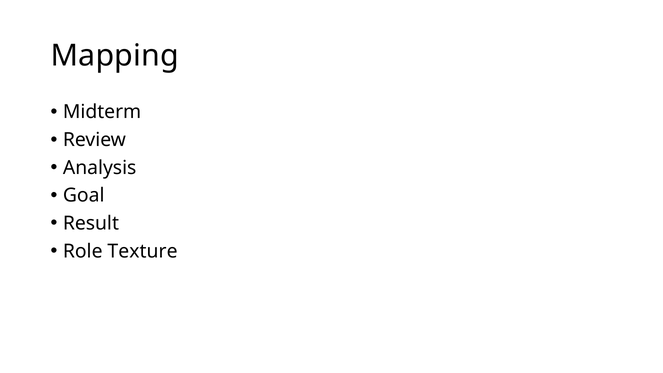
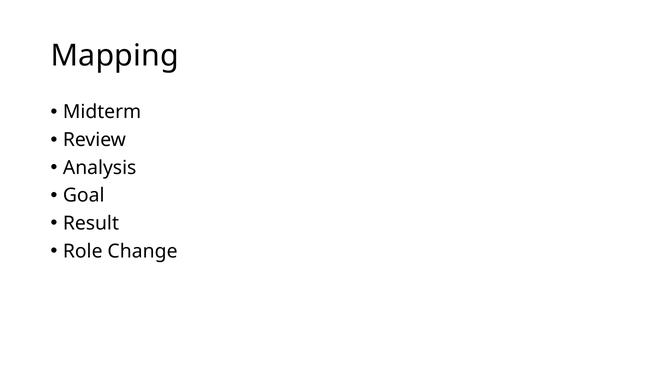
Texture: Texture -> Change
